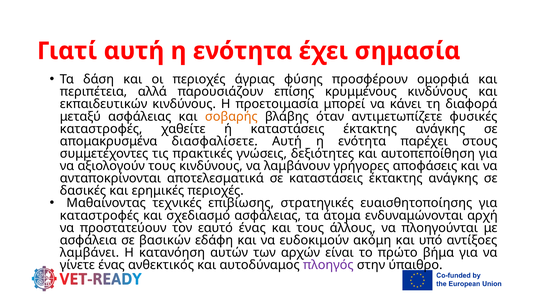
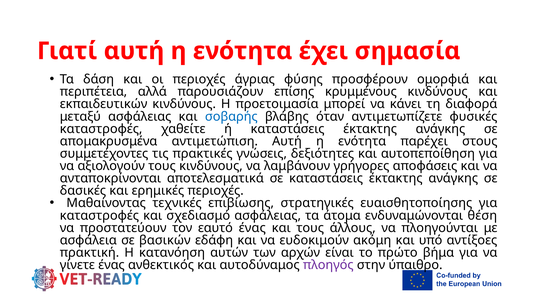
σοβαρής colour: orange -> blue
διασφαλίσετε: διασφαλίσετε -> αντιμετώπιση
αρχή: αρχή -> θέση
λαμβάνει: λαμβάνει -> πρακτική
